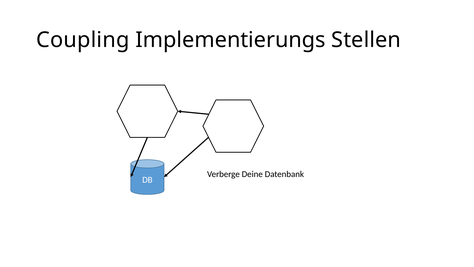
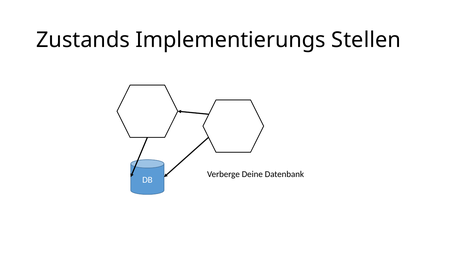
Coupling: Coupling -> Zustands
